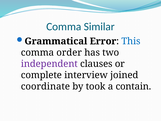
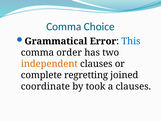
Similar: Similar -> Choice
independent colour: purple -> orange
interview: interview -> regretting
a contain: contain -> clauses
